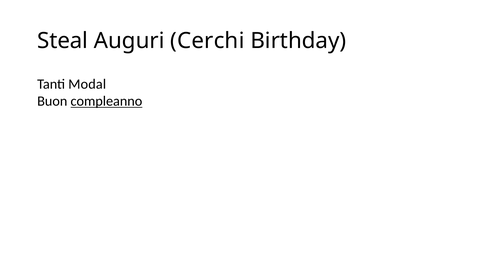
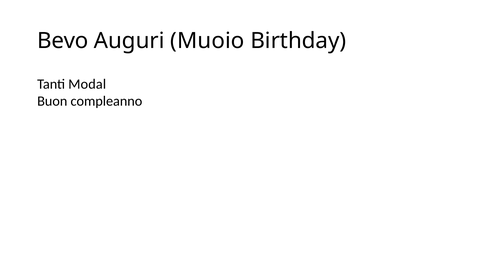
Steal: Steal -> Bevo
Cerchi: Cerchi -> Muoio
compleanno underline: present -> none
